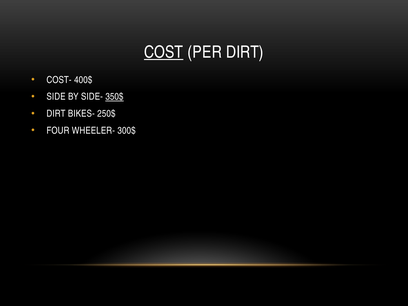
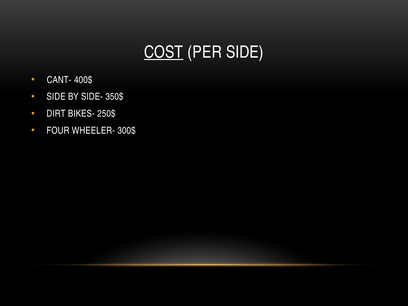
PER DIRT: DIRT -> SIDE
COST-: COST- -> CANT-
350$ underline: present -> none
